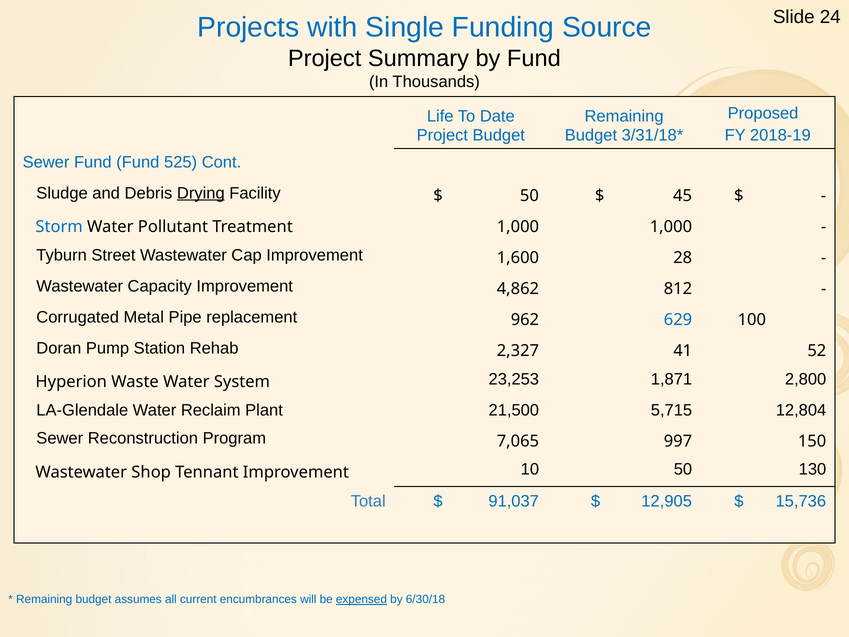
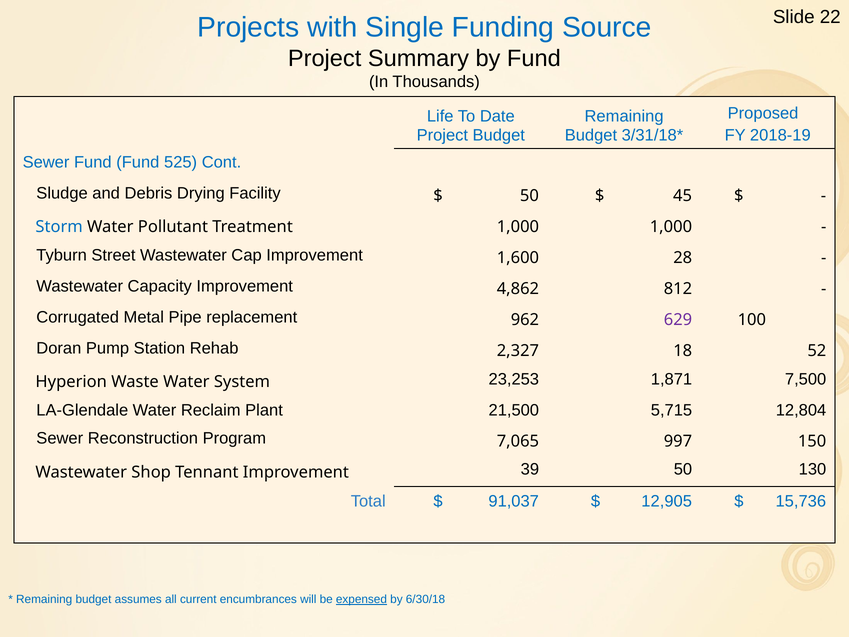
24: 24 -> 22
Drying underline: present -> none
629 colour: blue -> purple
41: 41 -> 18
2,800: 2,800 -> 7,500
10: 10 -> 39
